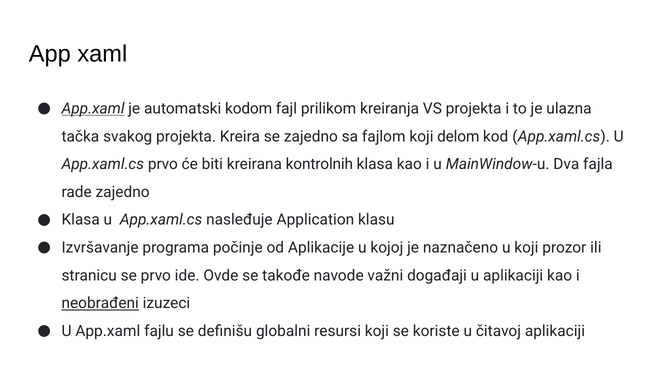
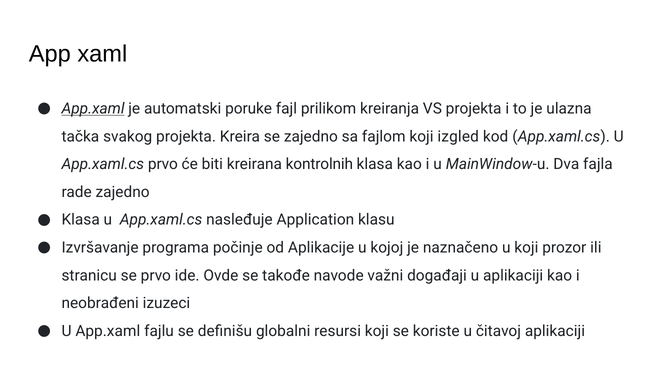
kodom: kodom -> poruke
delom: delom -> izgled
neobrađeni underline: present -> none
